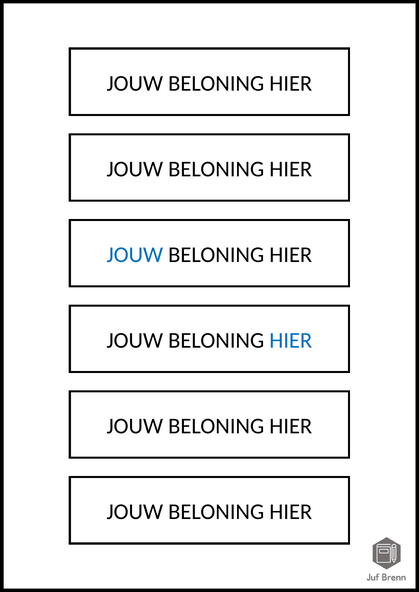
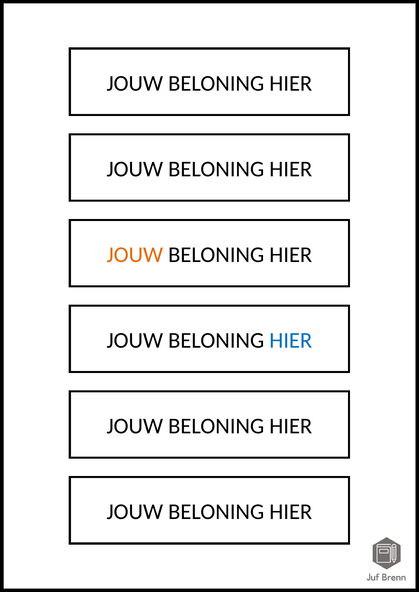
JOUW at (135, 255) colour: blue -> orange
